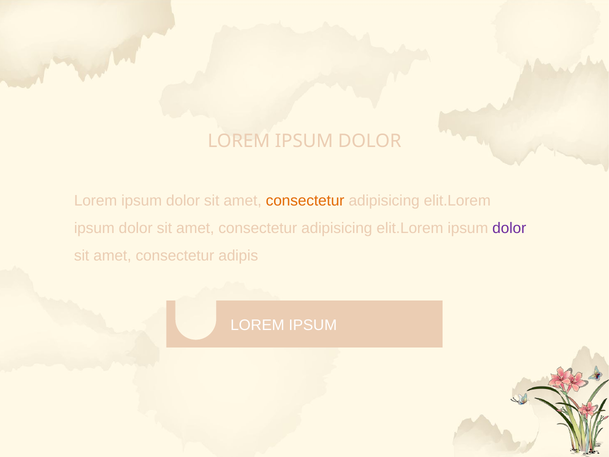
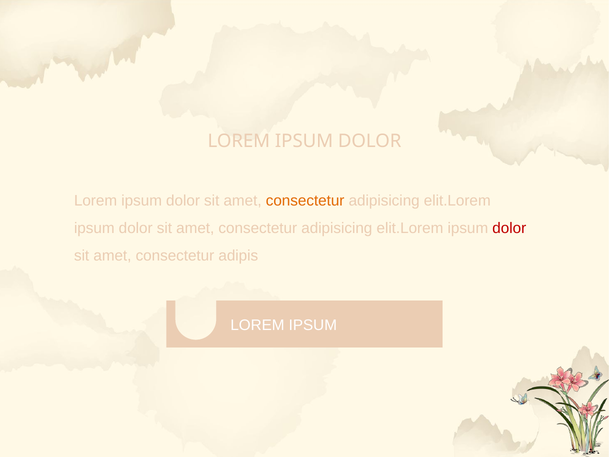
dolor at (509, 228) colour: purple -> red
